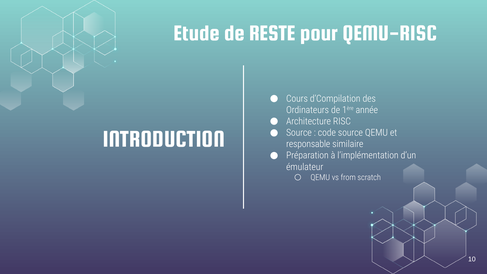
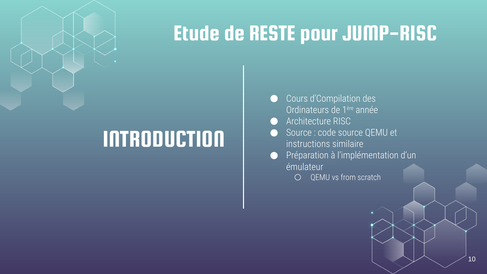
QEMU-RISC: QEMU-RISC -> JUMP-RISC
responsable: responsable -> instructions
